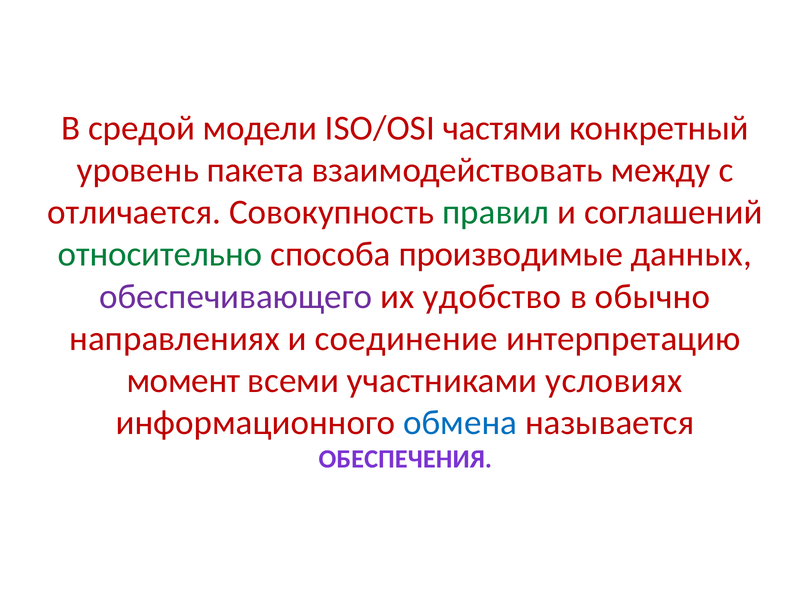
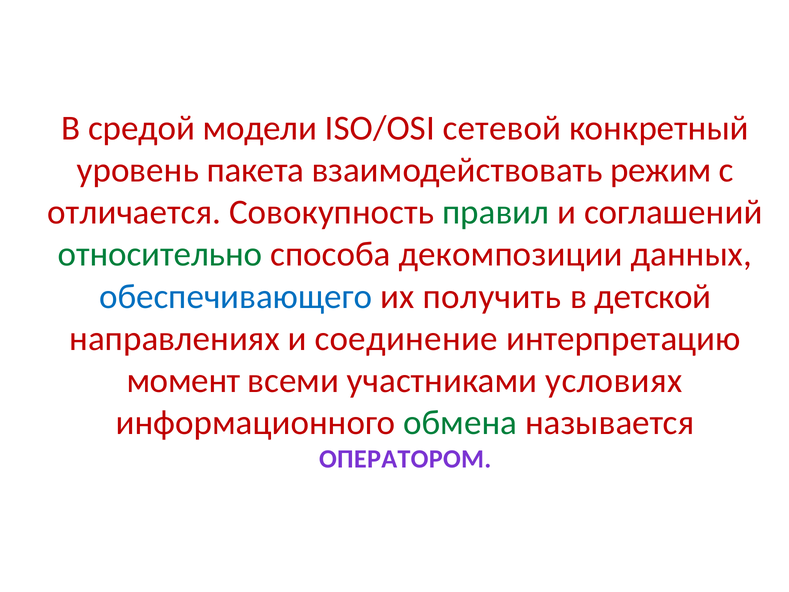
частями: частями -> сетевой
между: между -> режим
производимые: производимые -> декомпозиции
обеспечивающего colour: purple -> blue
удобство: удобство -> получить
обычно: обычно -> детской
обмена colour: blue -> green
ОБЕСПЕЧЕНИЯ: ОБЕСПЕЧЕНИЯ -> ОПЕРАТОРОМ
